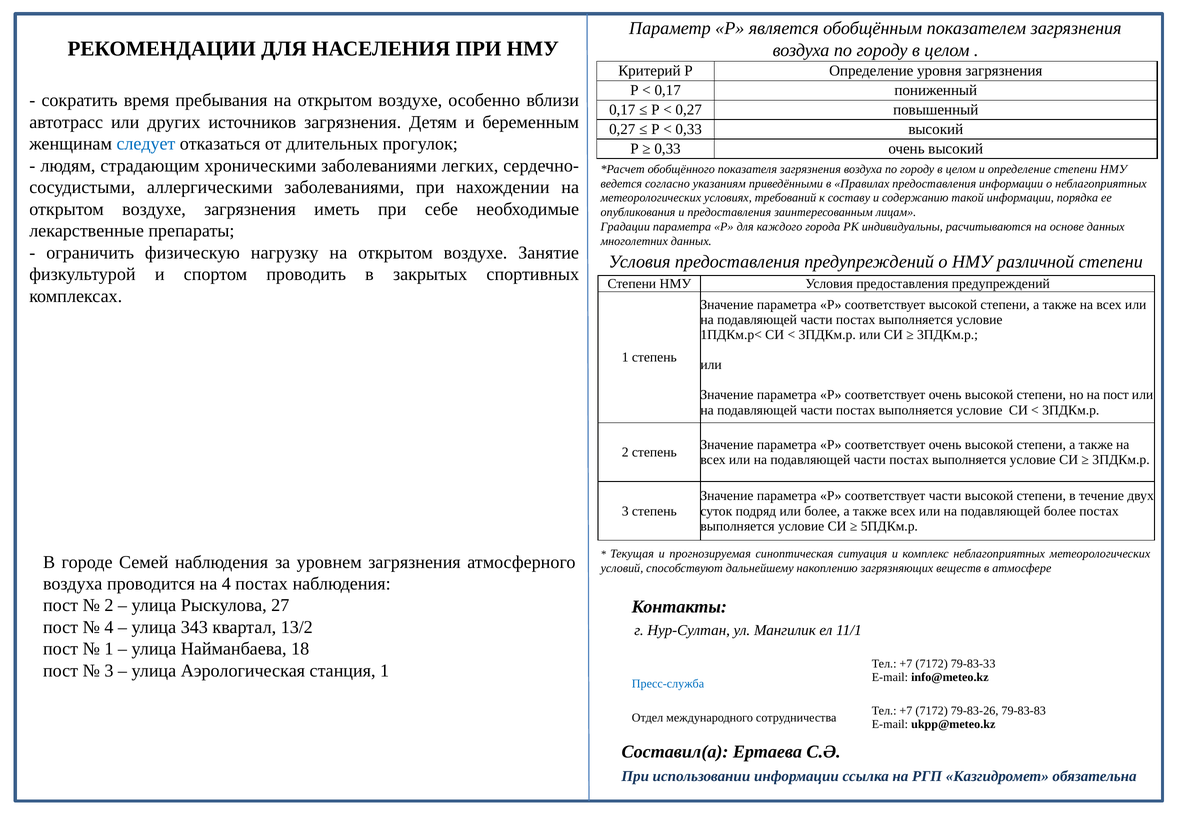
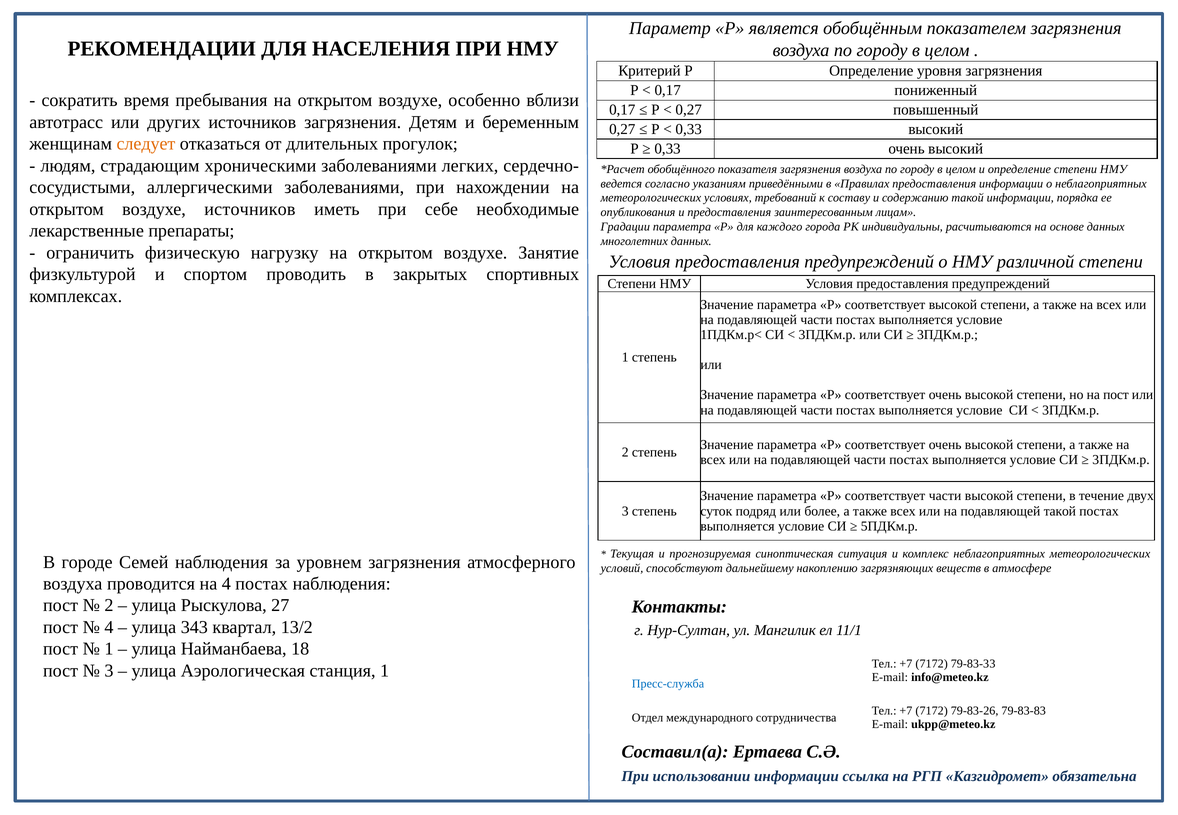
следует colour: blue -> orange
воздухе загрязнения: загрязнения -> источников
подавляющей более: более -> такой
